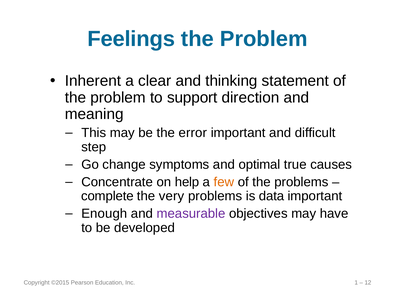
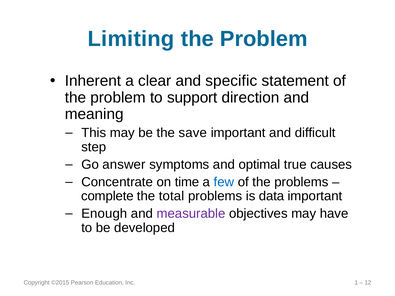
Feelings: Feelings -> Limiting
thinking: thinking -> specific
error: error -> save
change: change -> answer
help: help -> time
few colour: orange -> blue
very: very -> total
